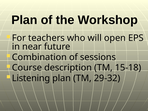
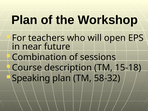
Listening: Listening -> Speaking
29-32: 29-32 -> 58-32
